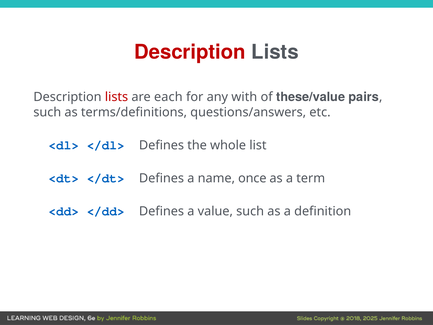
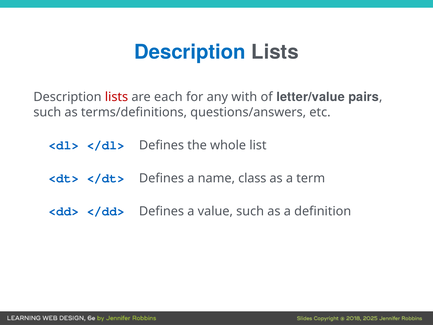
Description at (190, 52) colour: red -> blue
these/value: these/value -> letter/value
once: once -> class
